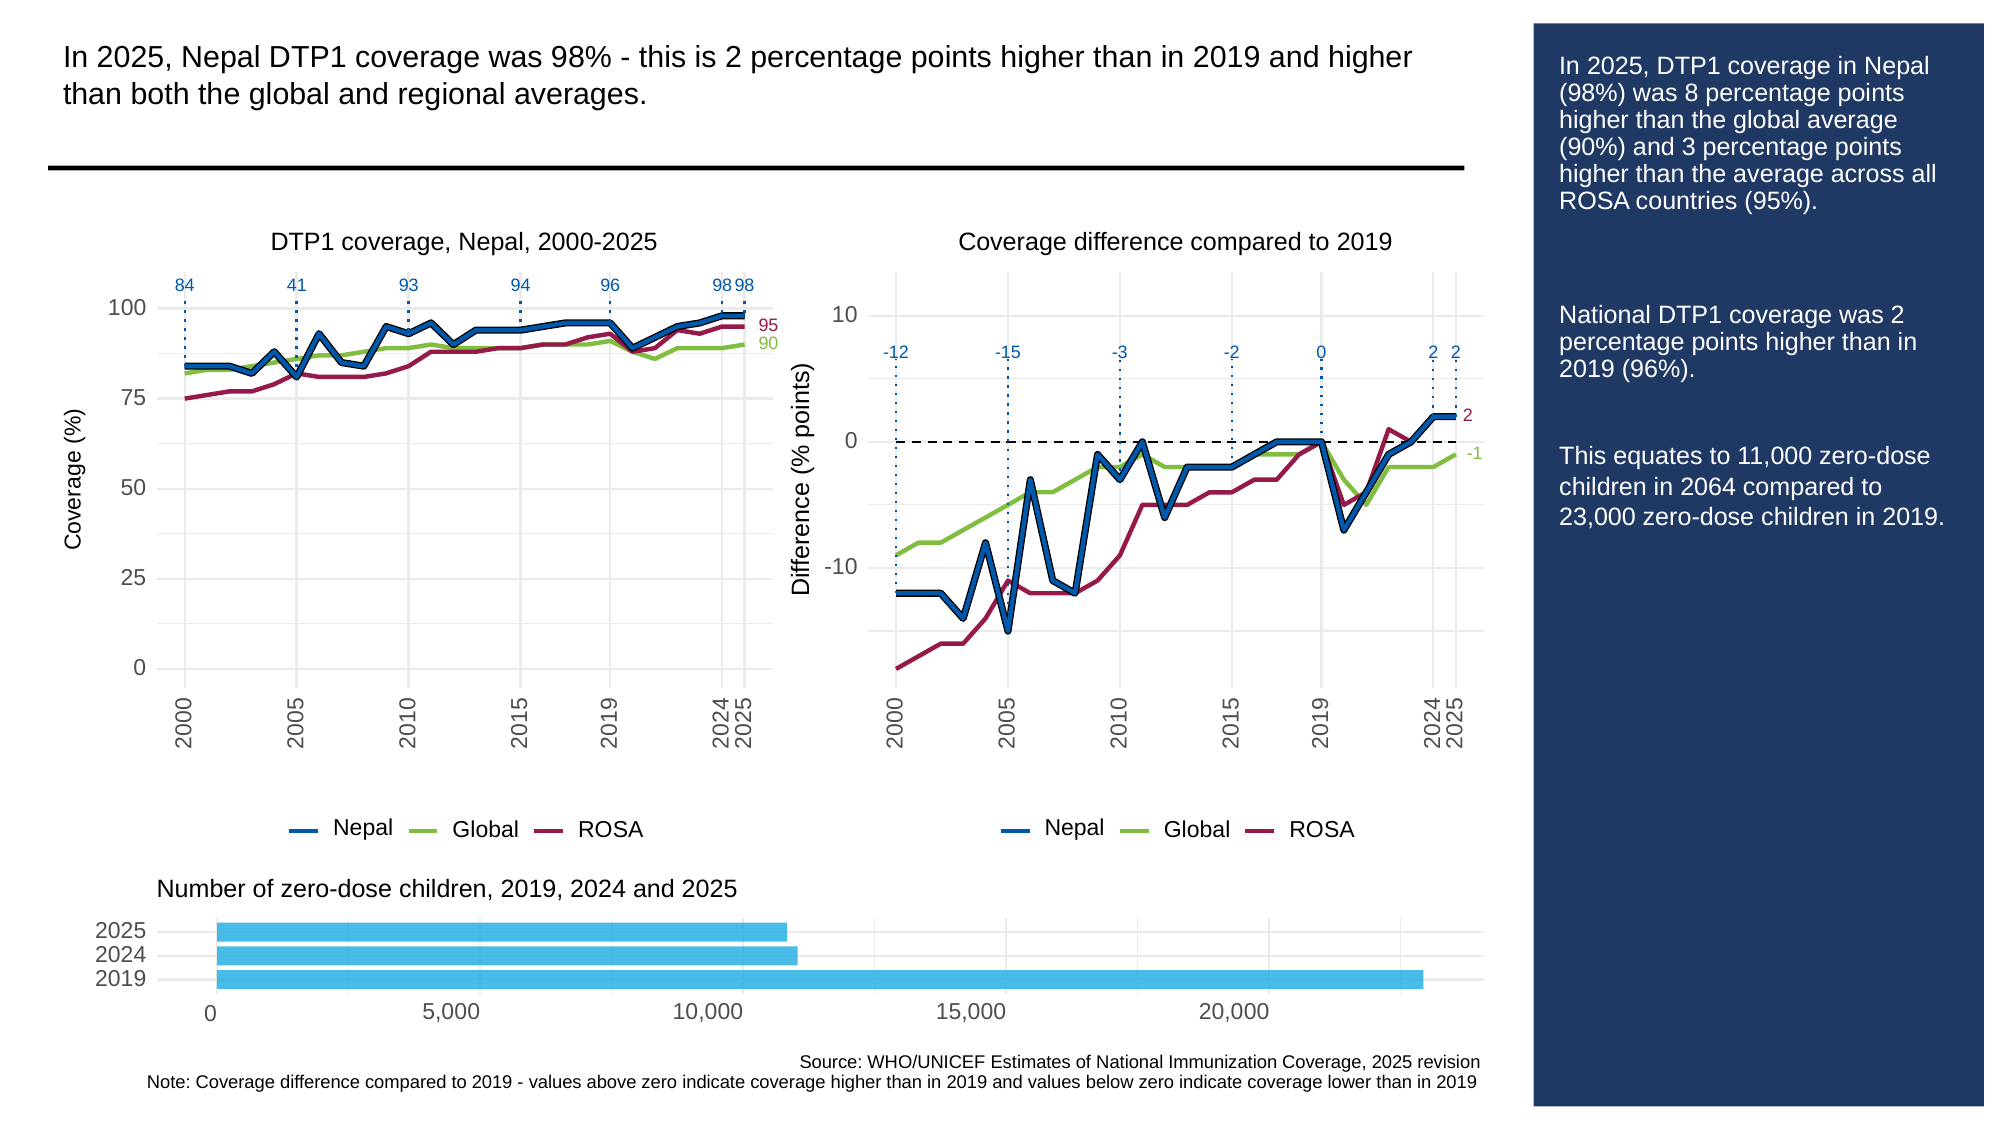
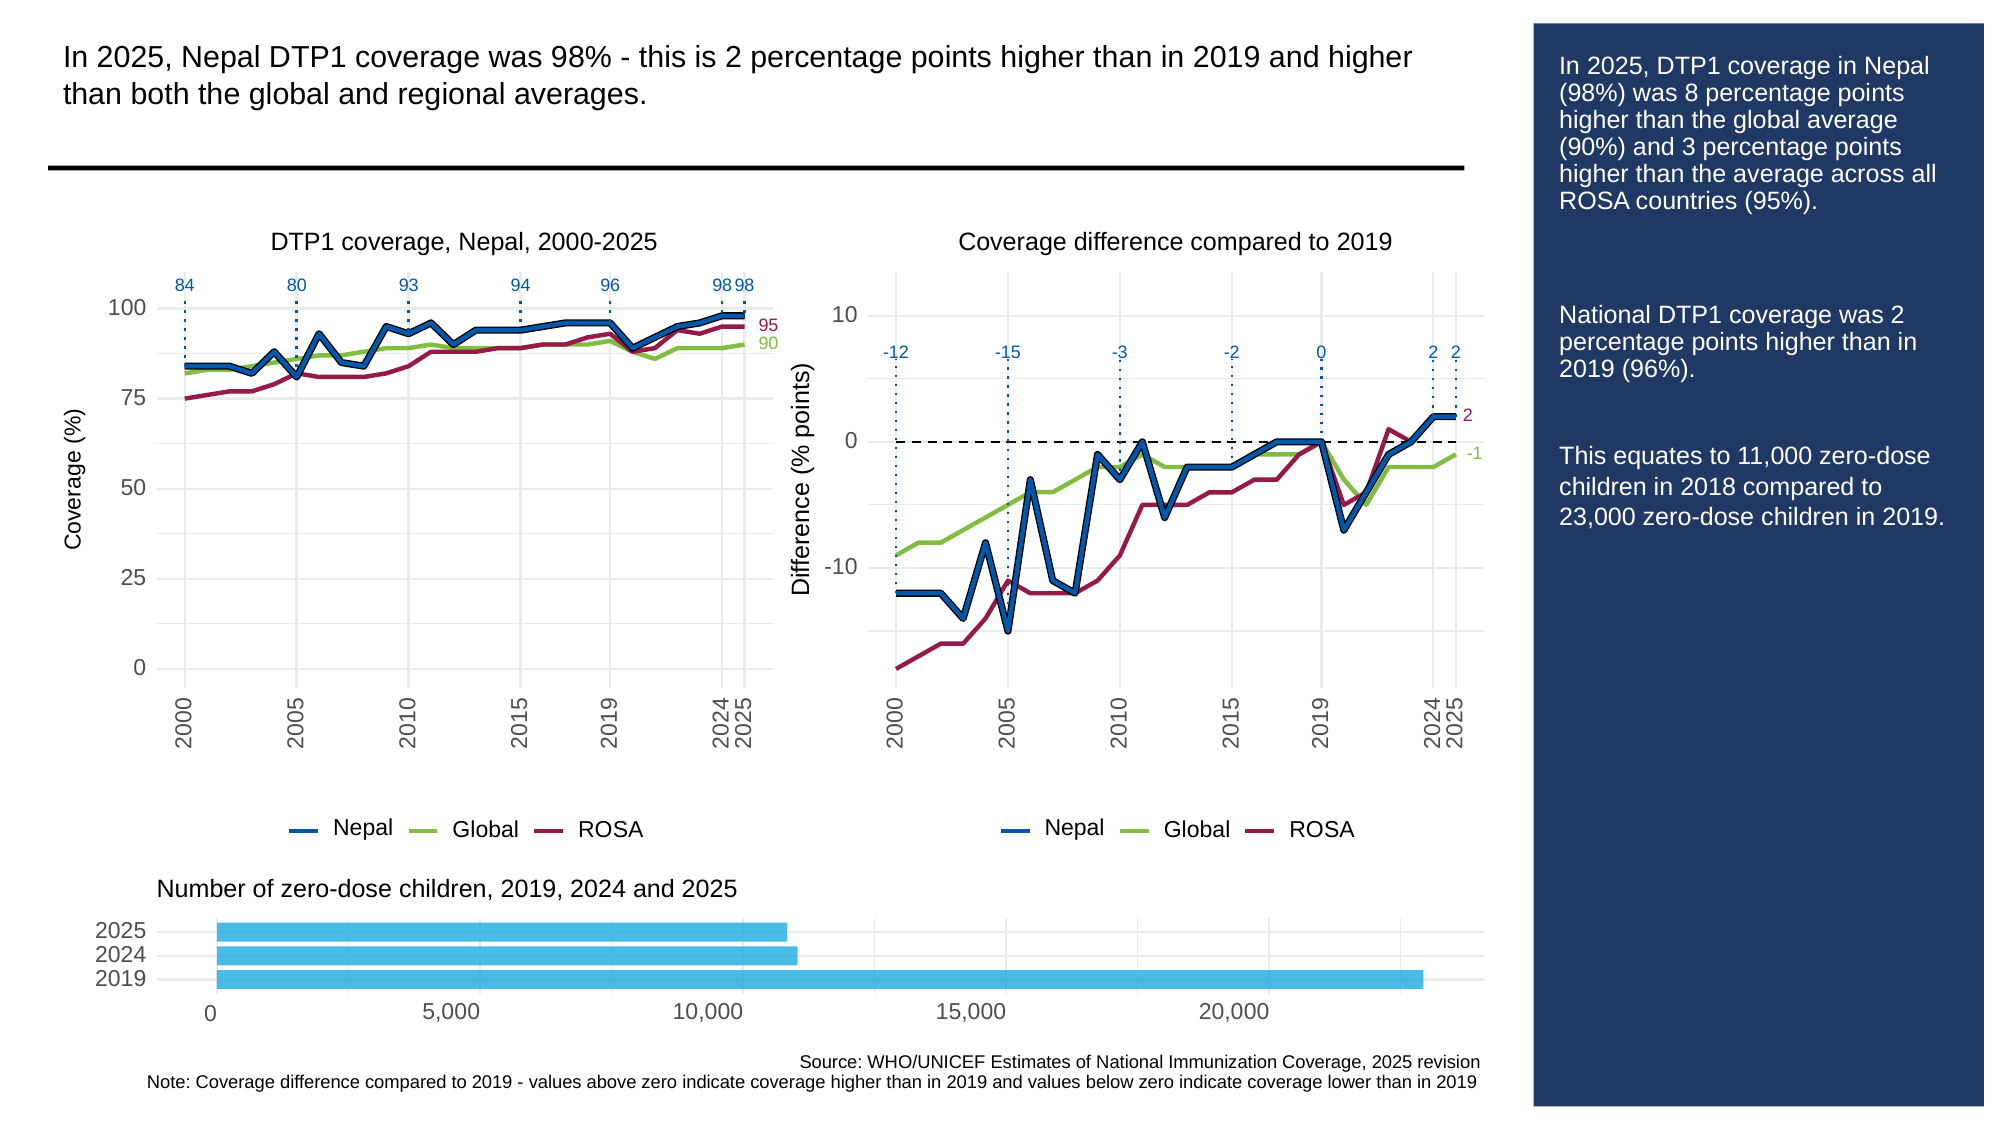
41: 41 -> 80
2064: 2064 -> 2018
